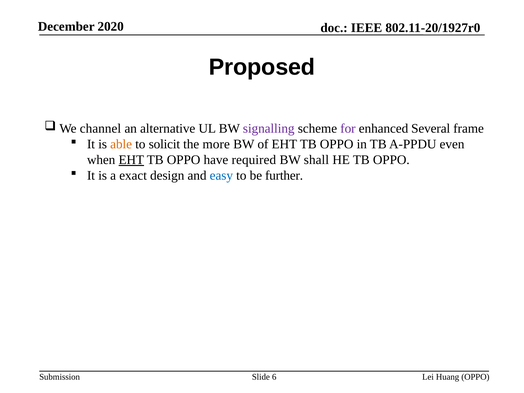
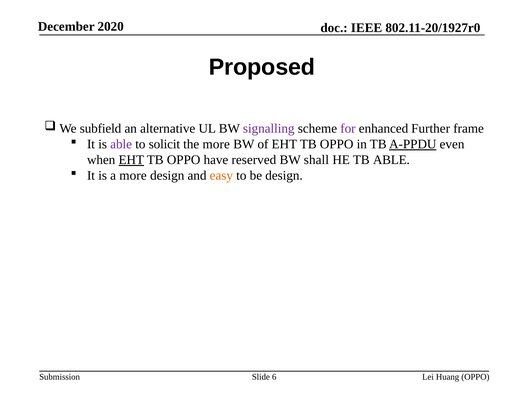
channel: channel -> subfield
Several: Several -> Further
able at (121, 144) colour: orange -> purple
A-PPDU underline: none -> present
required: required -> reserved
HE TB OPPO: OPPO -> ABLE
a exact: exact -> more
easy colour: blue -> orange
be further: further -> design
